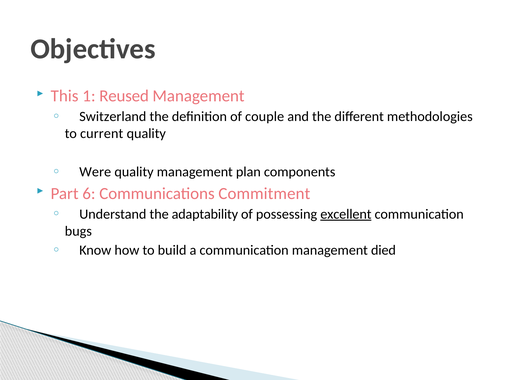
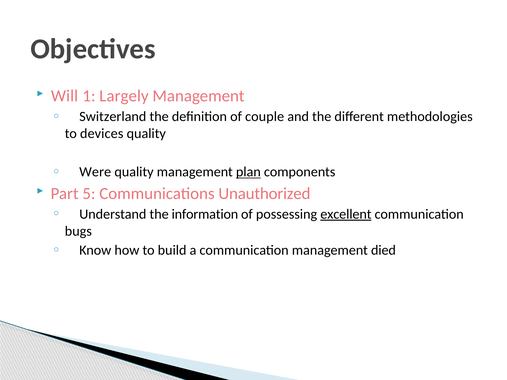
This: This -> Will
Reused: Reused -> Largely
current: current -> devices
plan underline: none -> present
6: 6 -> 5
Commitment: Commitment -> Unauthorized
adaptability: adaptability -> information
